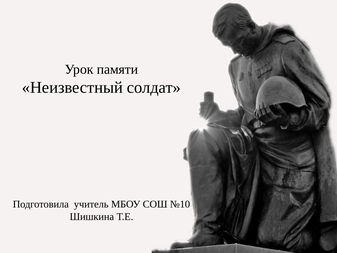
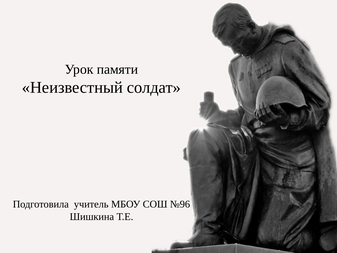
№10: №10 -> №96
